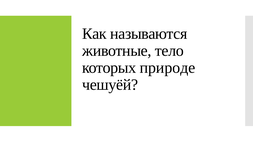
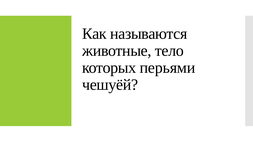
природе: природе -> перьями
